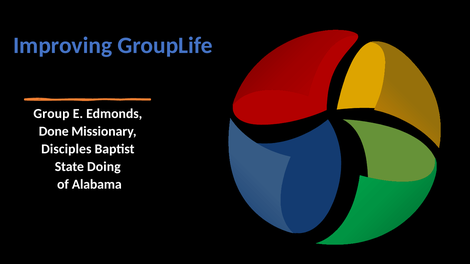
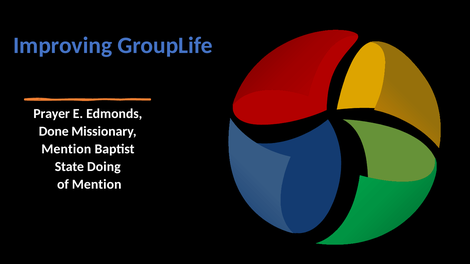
Group: Group -> Prayer
Disciples at (66, 149): Disciples -> Mention
of Alabama: Alabama -> Mention
